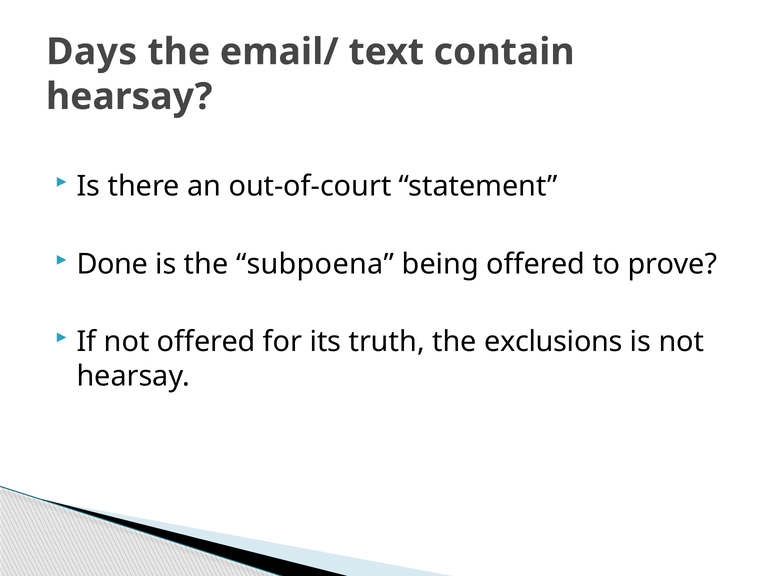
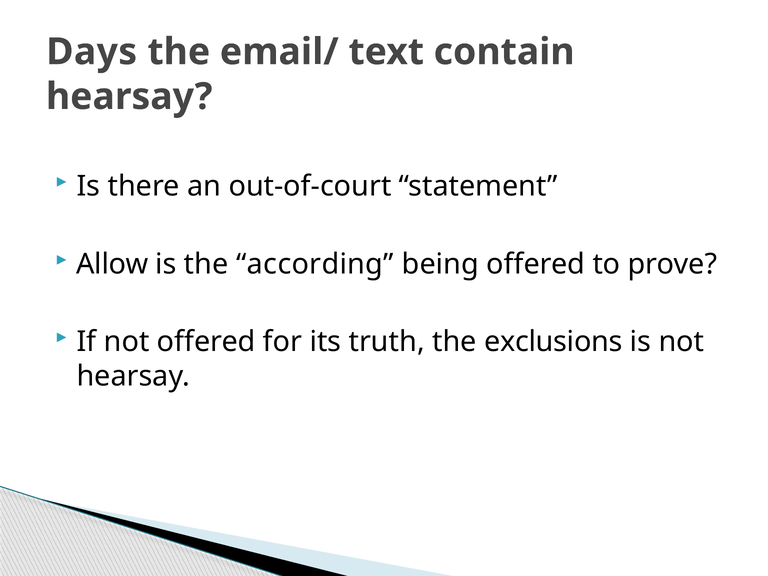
Done: Done -> Allow
subpoena: subpoena -> according
